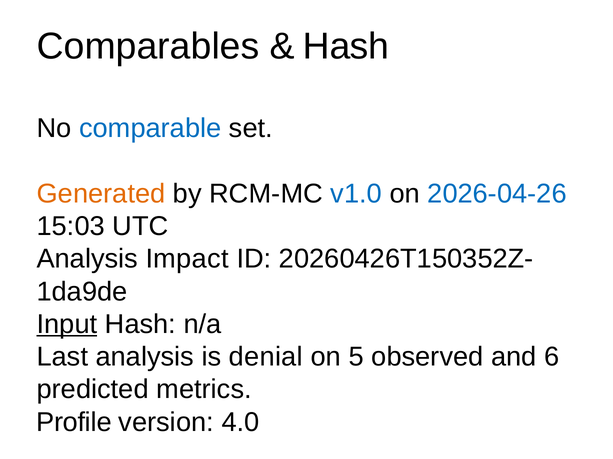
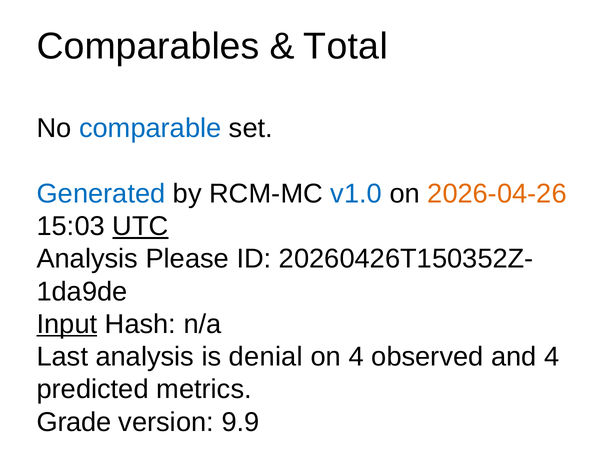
Hash at (346, 47): Hash -> Total
Generated colour: orange -> blue
2026-04-26 colour: blue -> orange
UTC underline: none -> present
Impact: Impact -> Please
on 5: 5 -> 4
and 6: 6 -> 4
Profile: Profile -> Grade
4.0: 4.0 -> 9.9
